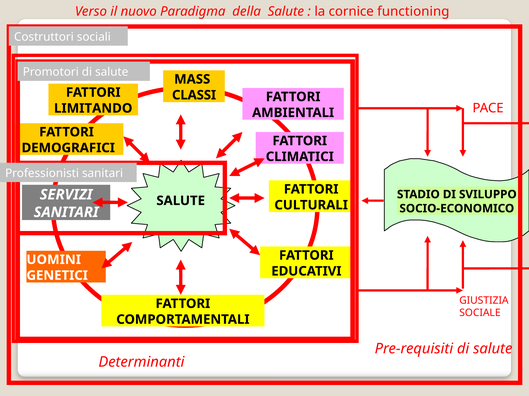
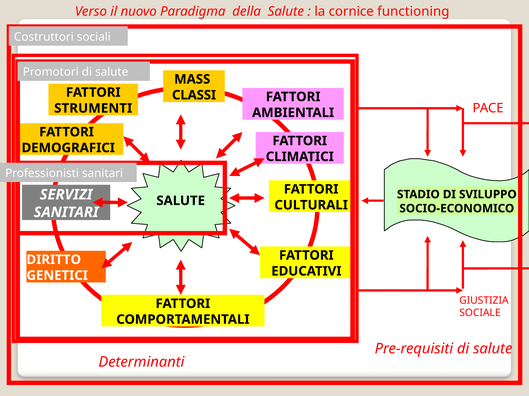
LIMITANDO: LIMITANDO -> STRUMENTI
UOMINI: UOMINI -> DIRITTO
